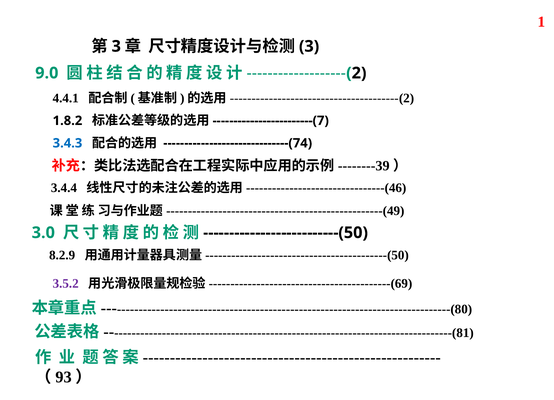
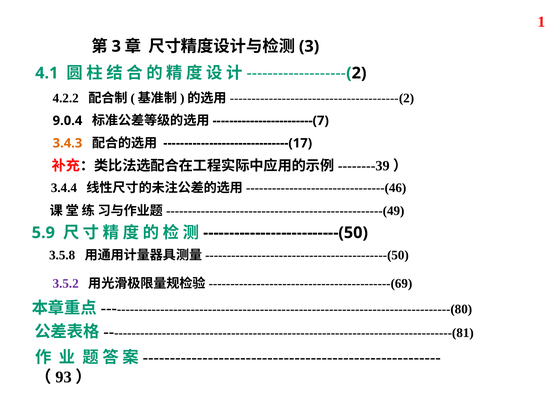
9.0: 9.0 -> 4.1
4.4.1: 4.4.1 -> 4.2.2
1.8.2: 1.8.2 -> 9.0.4
3.4.3 colour: blue -> orange
------------------------------(74: ------------------------------(74 -> ------------------------------(17
3.0: 3.0 -> 5.9
8.2.9: 8.2.9 -> 3.5.8
